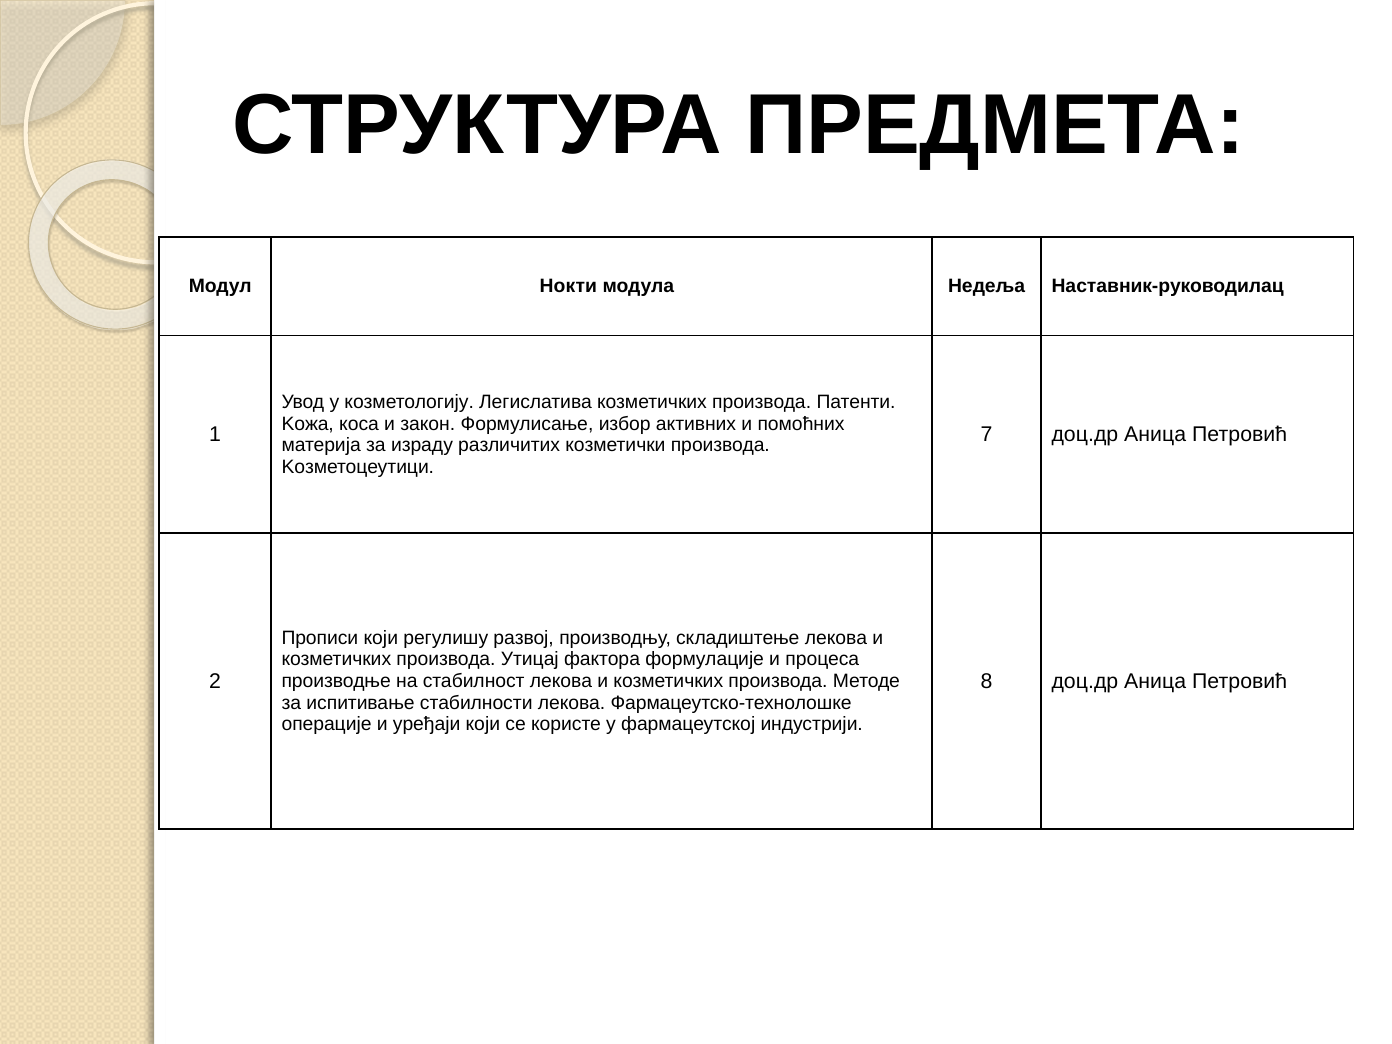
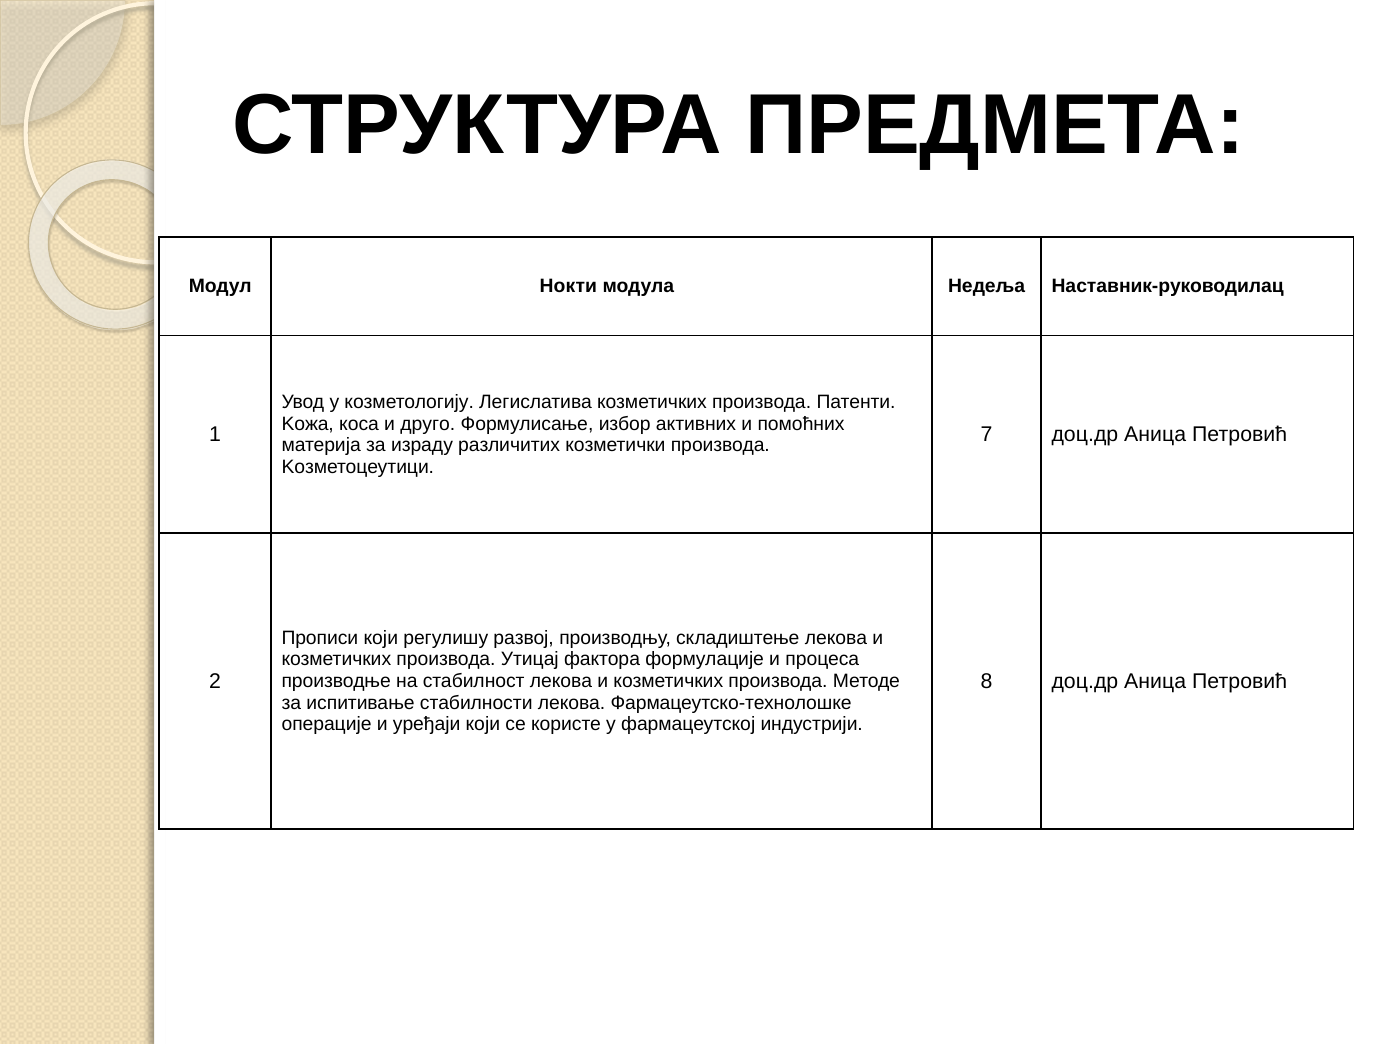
закон: закон -> друго
